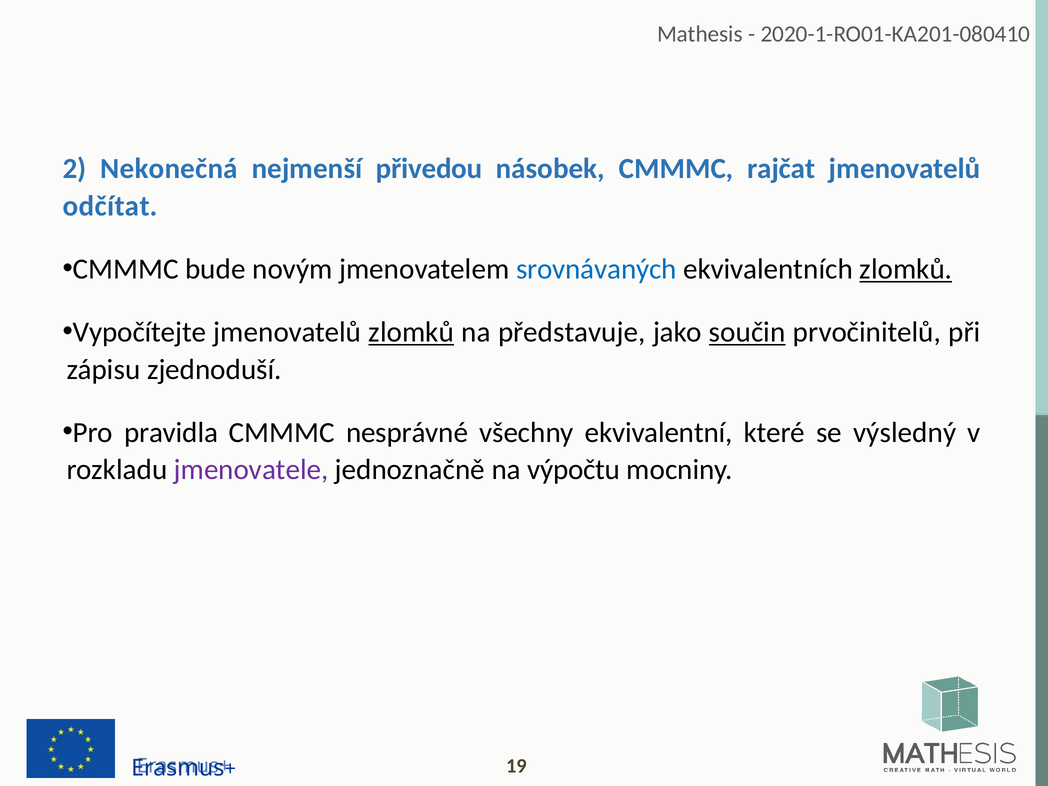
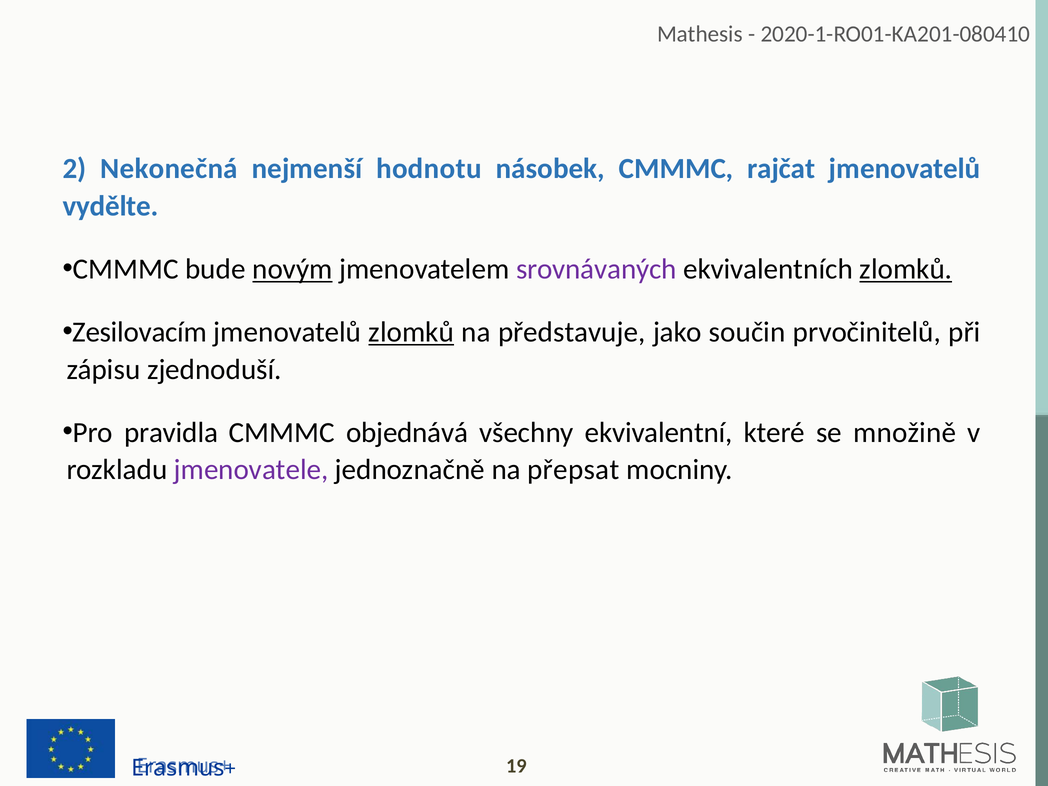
přivedou: přivedou -> hodnotu
odčítat: odčítat -> vydělte
novým underline: none -> present
srovnávaných colour: blue -> purple
Vypočítejte: Vypočítejte -> Zesilovacím
součin underline: present -> none
nesprávné: nesprávné -> objednává
výsledný: výsledný -> množině
výpočtu: výpočtu -> přepsat
